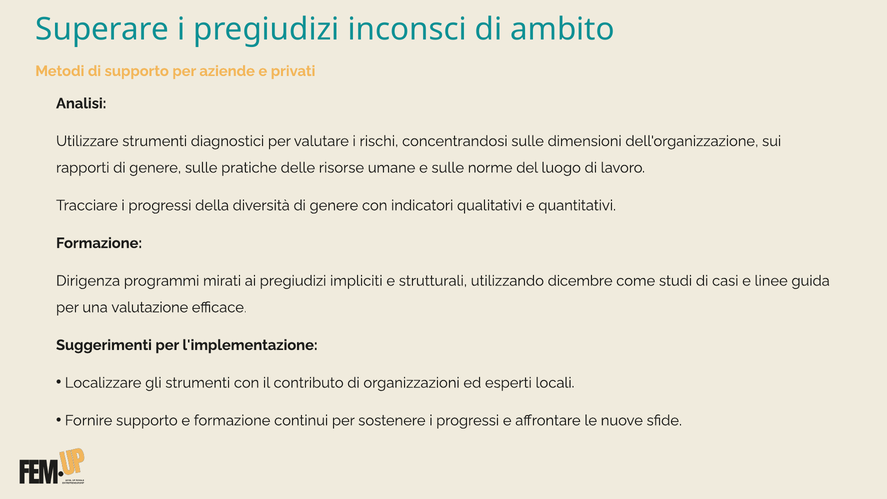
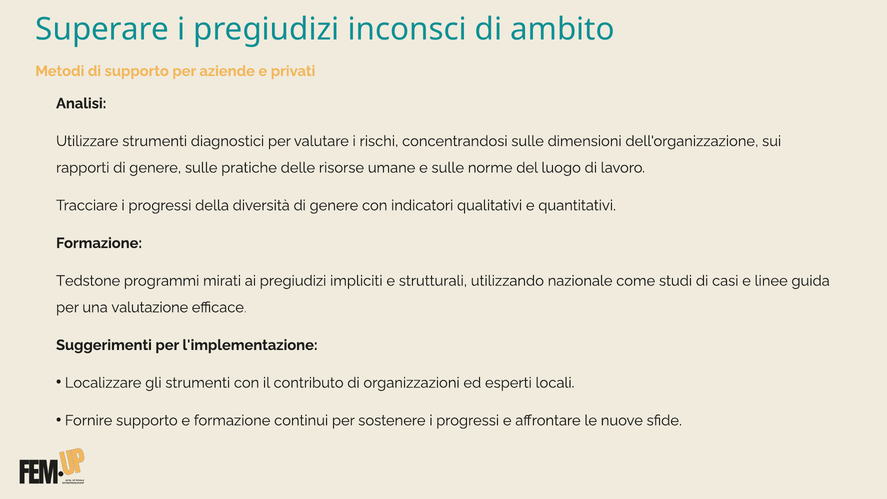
Dirigenza: Dirigenza -> Tedstone
dicembre: dicembre -> nazionale
